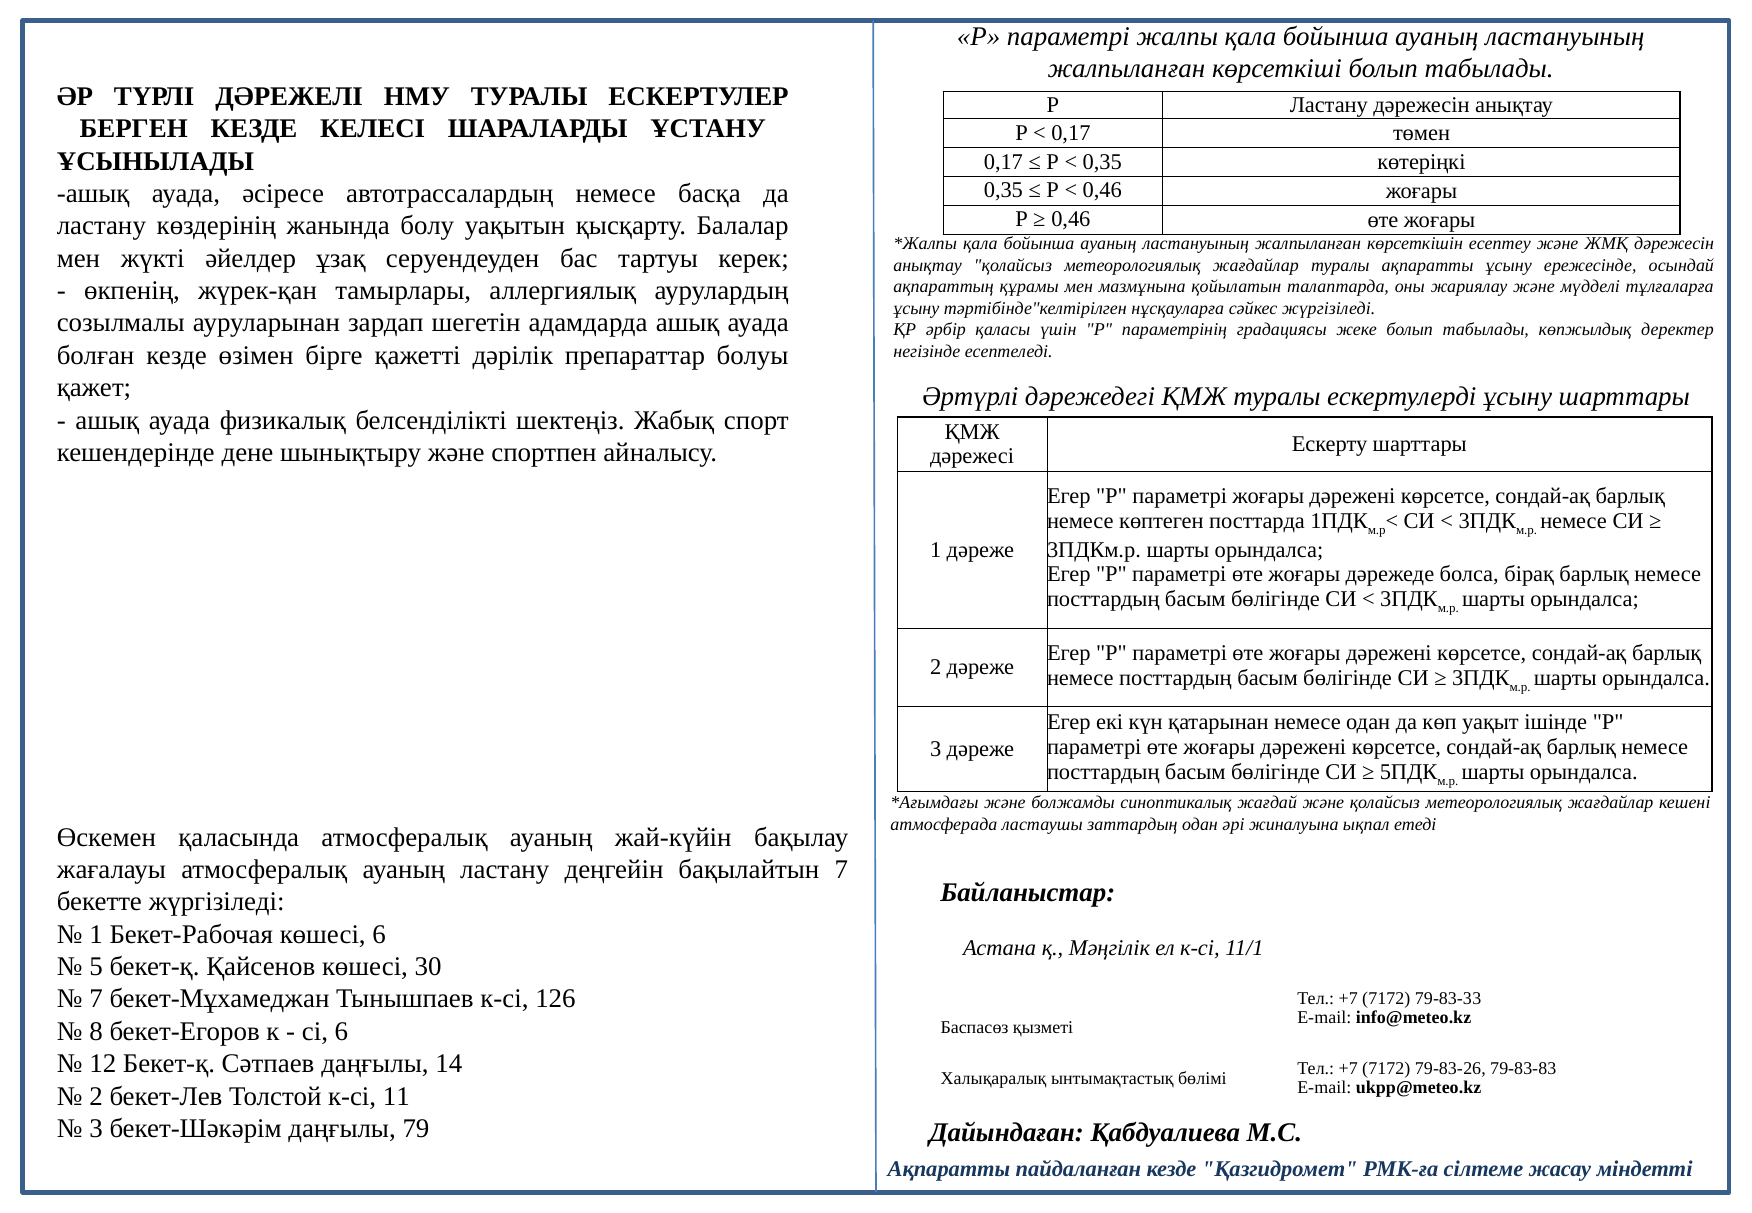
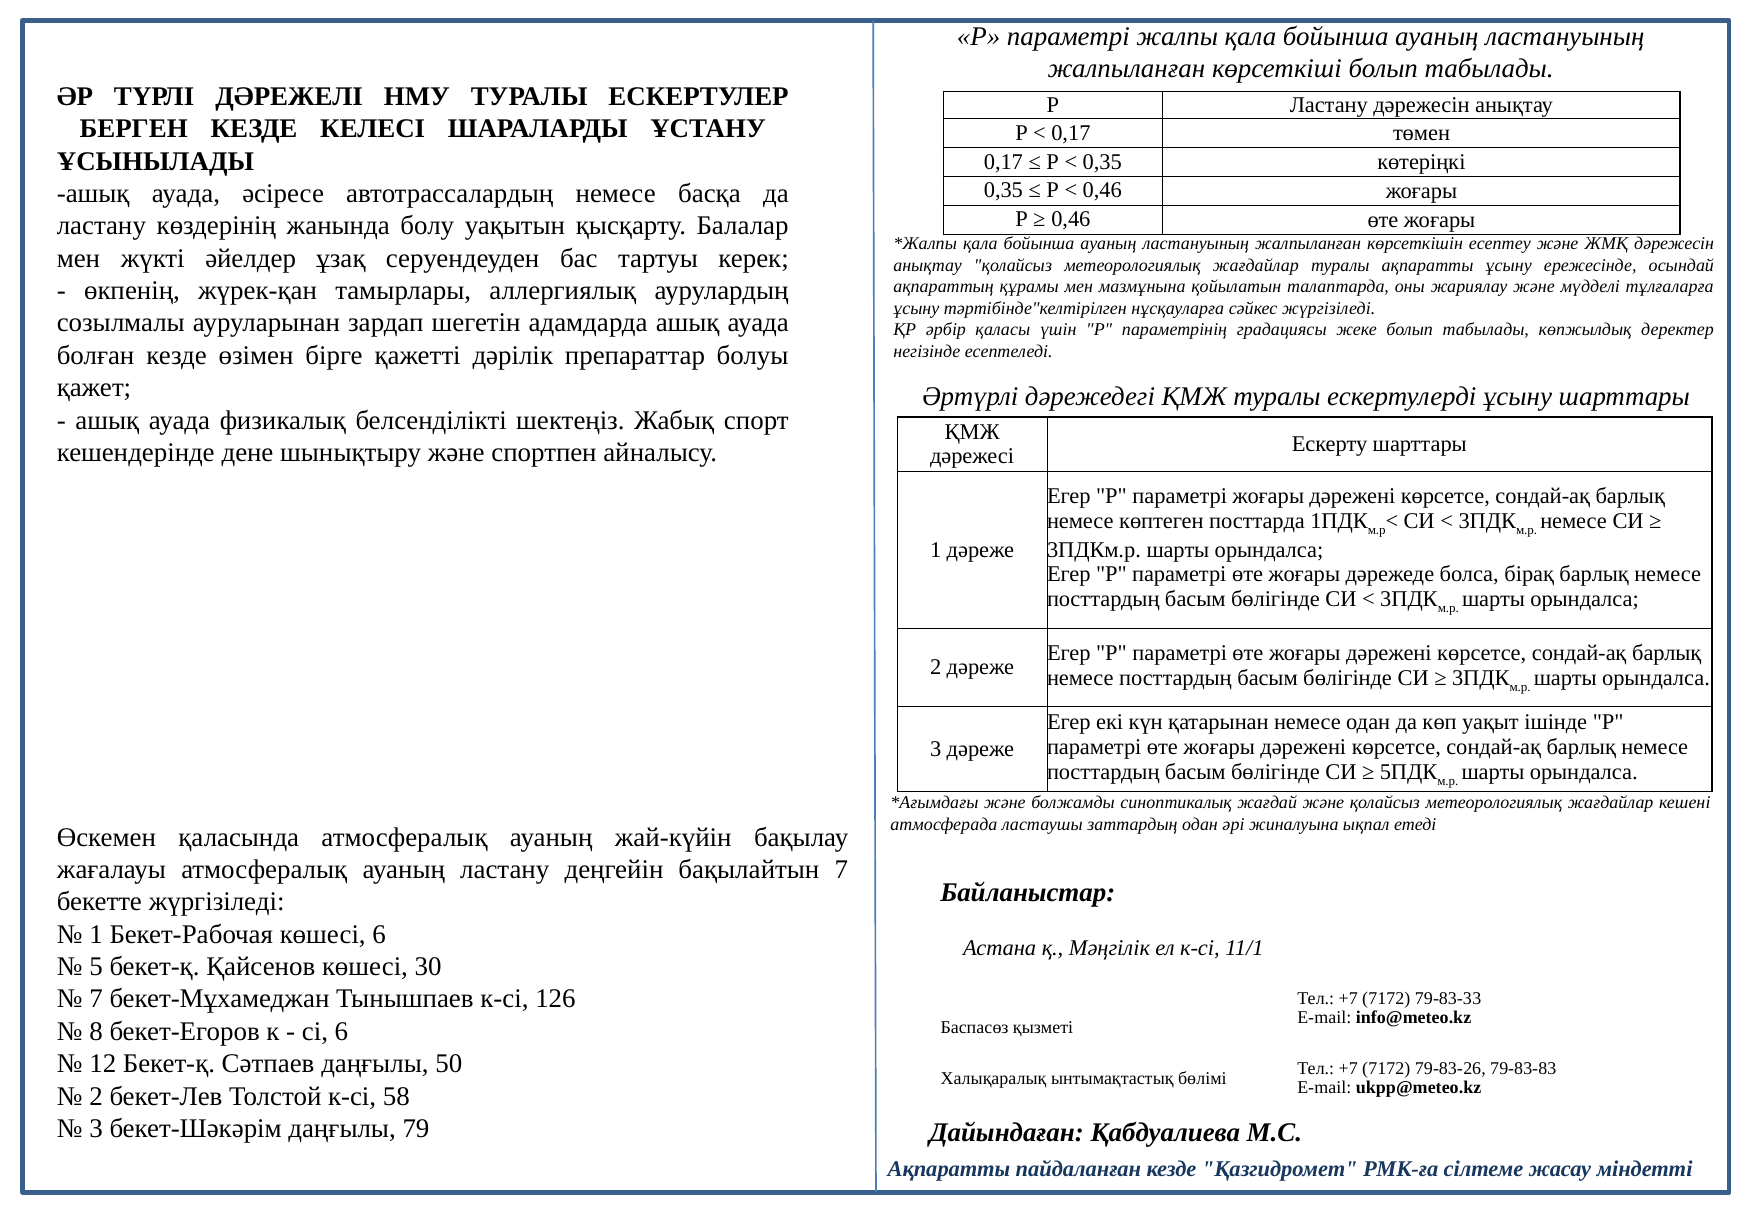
14: 14 -> 50
11: 11 -> 58
